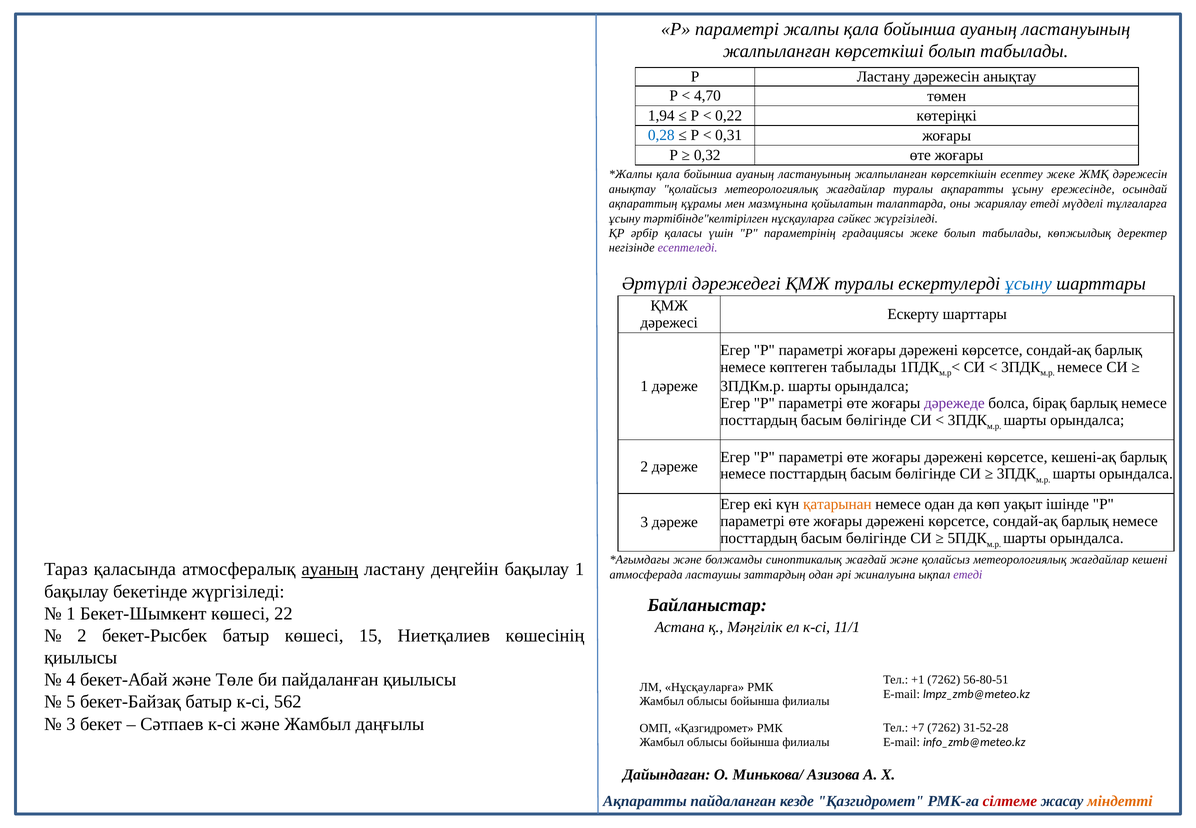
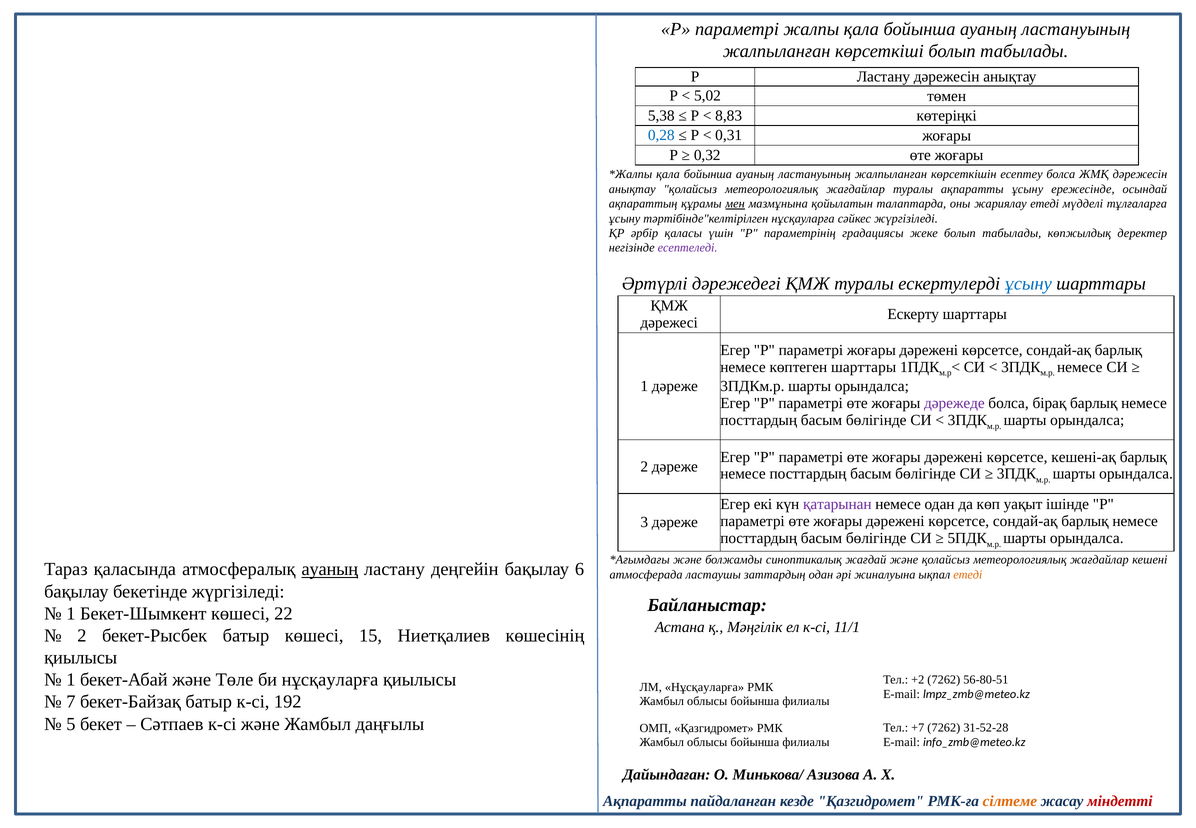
4,70: 4,70 -> 5,02
1,94: 1,94 -> 5,38
0,22: 0,22 -> 8,83
есептеу жеке: жеке -> болса
мен underline: none -> present
көптеген табылады: табылады -> шарттары
қатарынан colour: orange -> purple
бақылау 1: 1 -> 6
етеді at (968, 575) colour: purple -> orange
4 at (71, 680): 4 -> 1
би пайдаланған: пайдаланған -> нұсқауларға
+1: +1 -> +2
5: 5 -> 7
562: 562 -> 192
3 at (71, 724): 3 -> 5
сілтеме colour: red -> orange
міндетті colour: orange -> red
